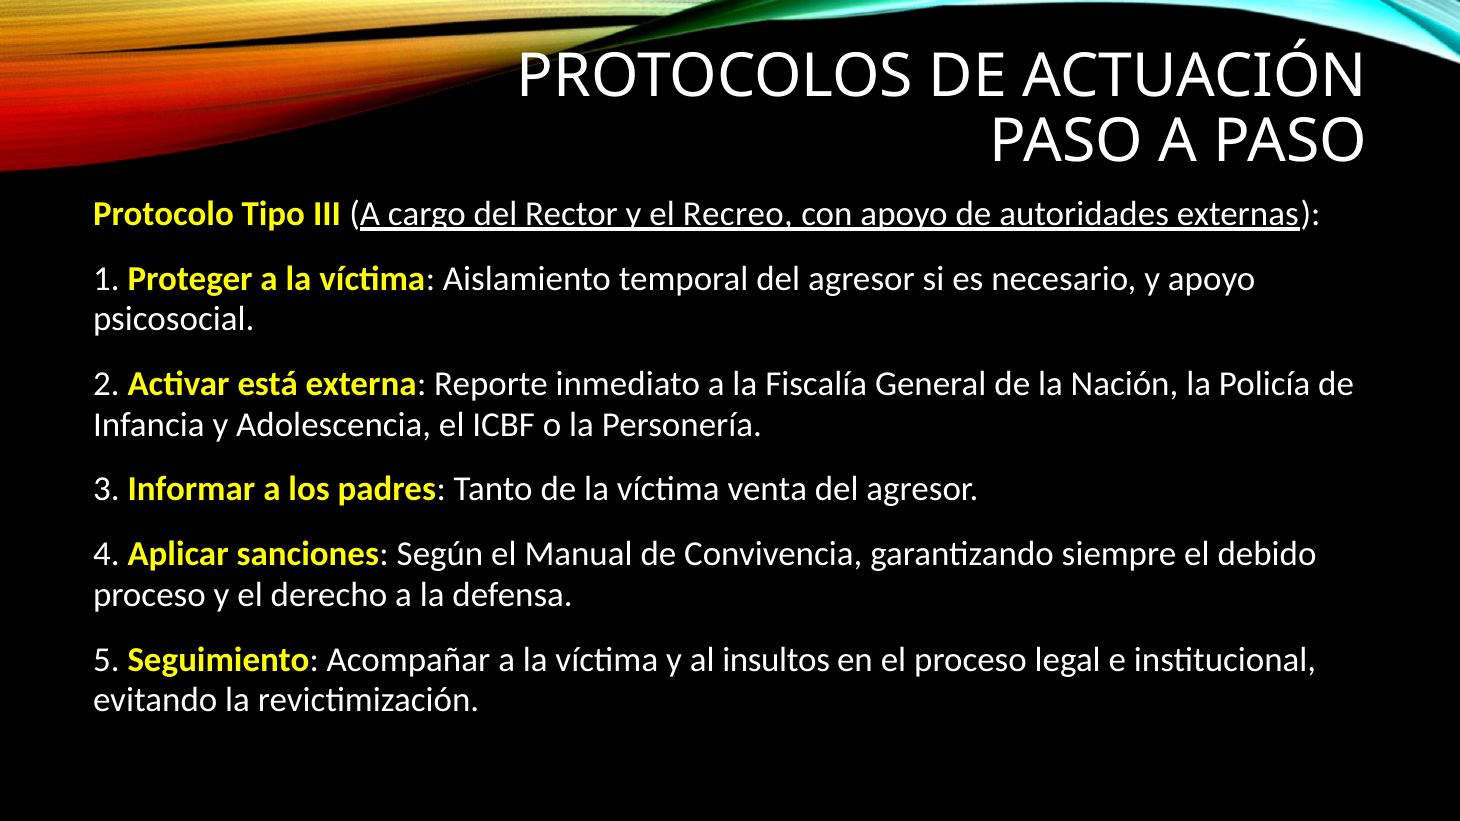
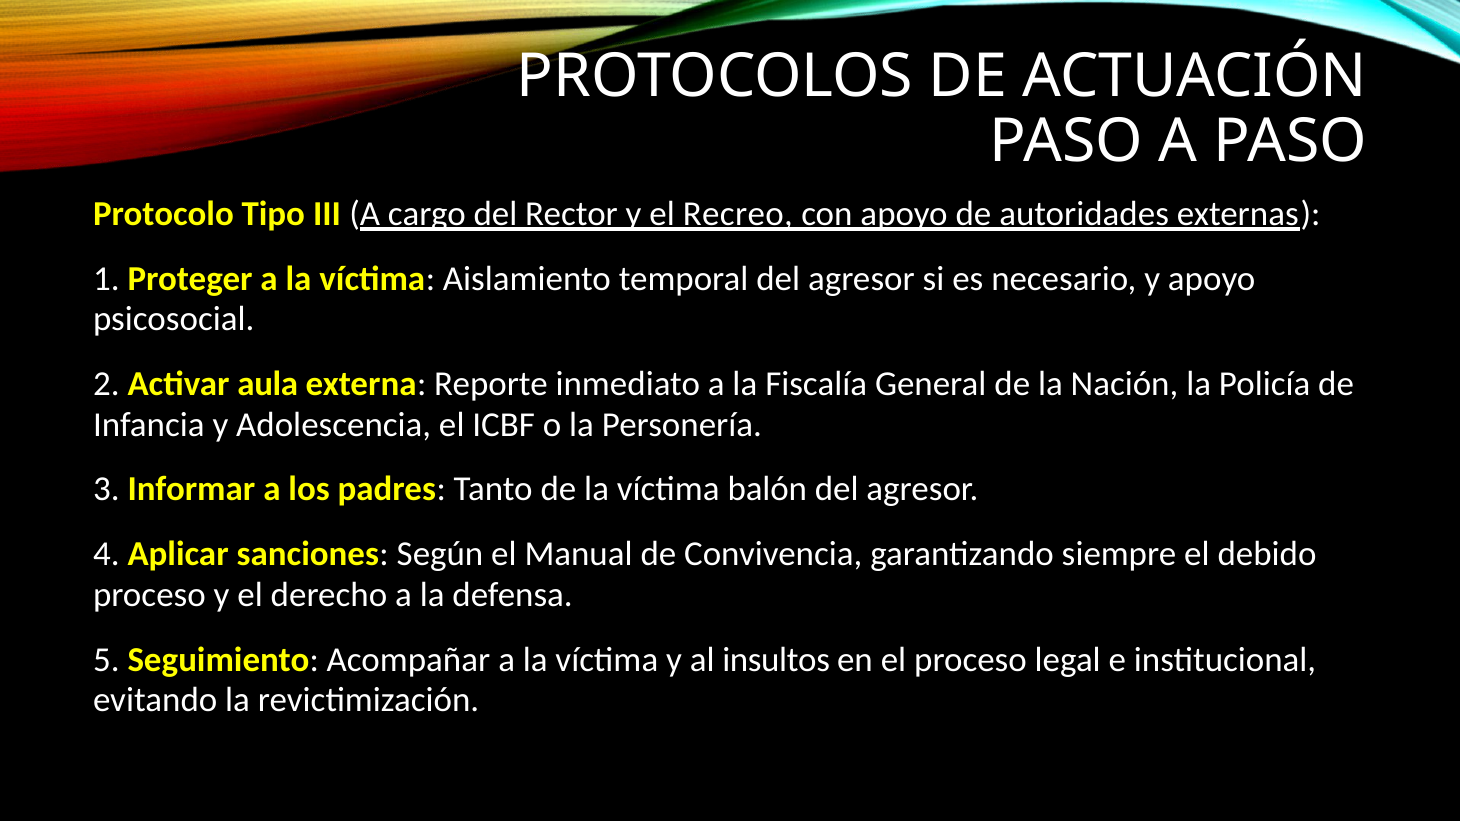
está: está -> aula
venta: venta -> balón
